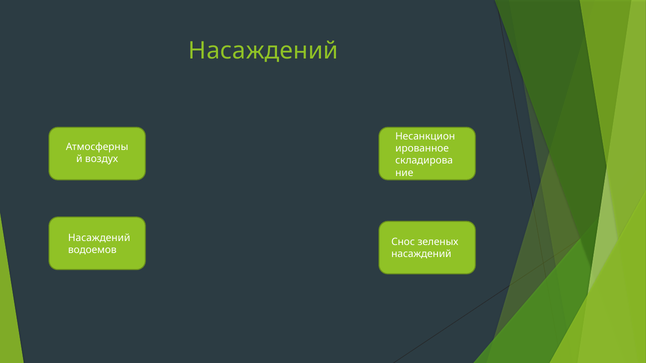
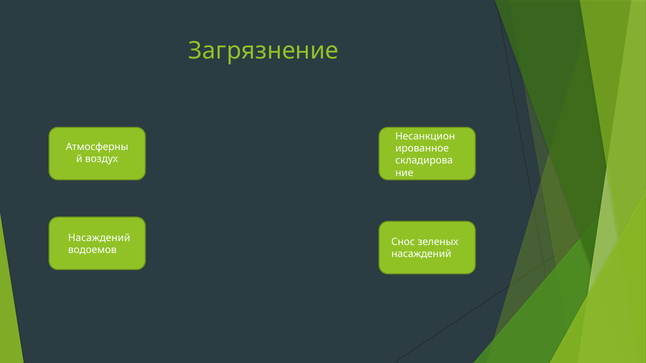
Насаждений at (263, 51): Насаждений -> Загрязнение
